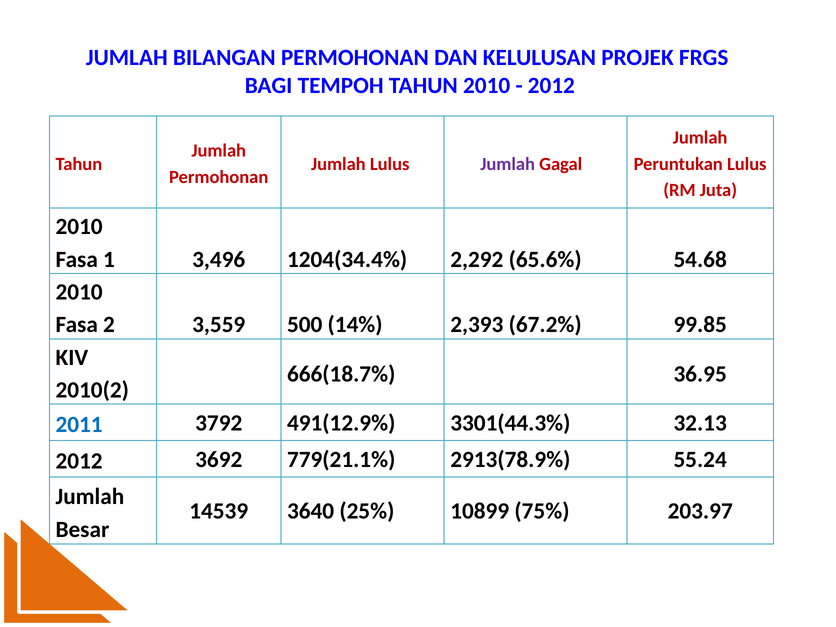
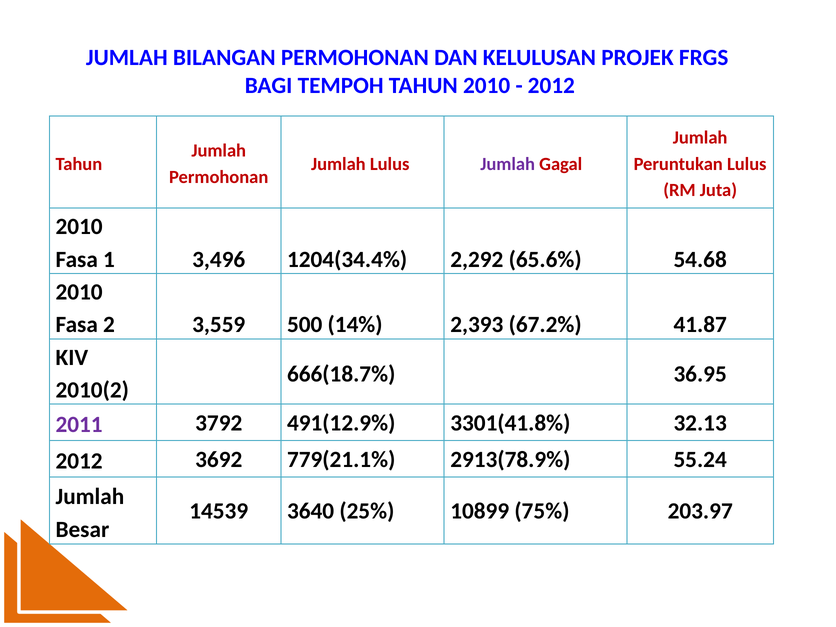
99.85: 99.85 -> 41.87
2011 colour: blue -> purple
3301(44.3%: 3301(44.3% -> 3301(41.8%
